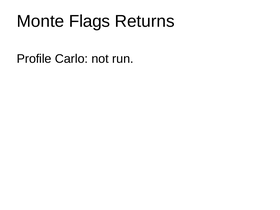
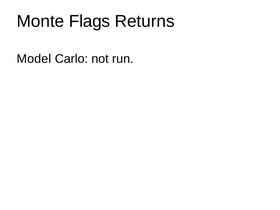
Profile: Profile -> Model
